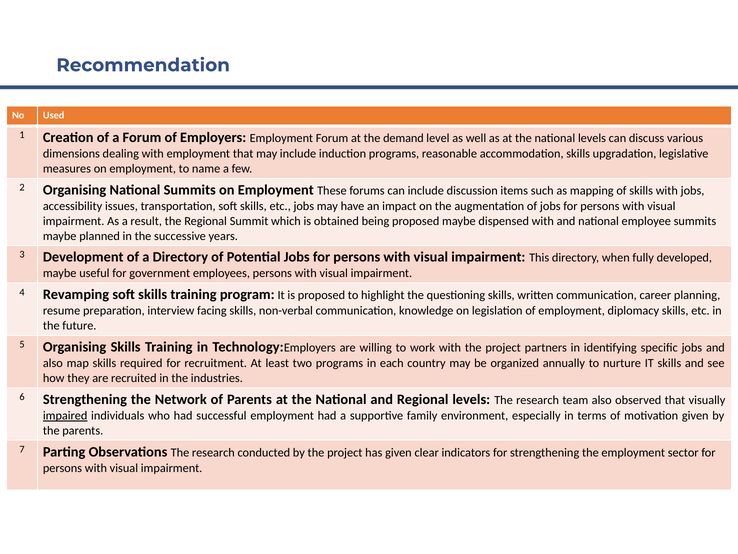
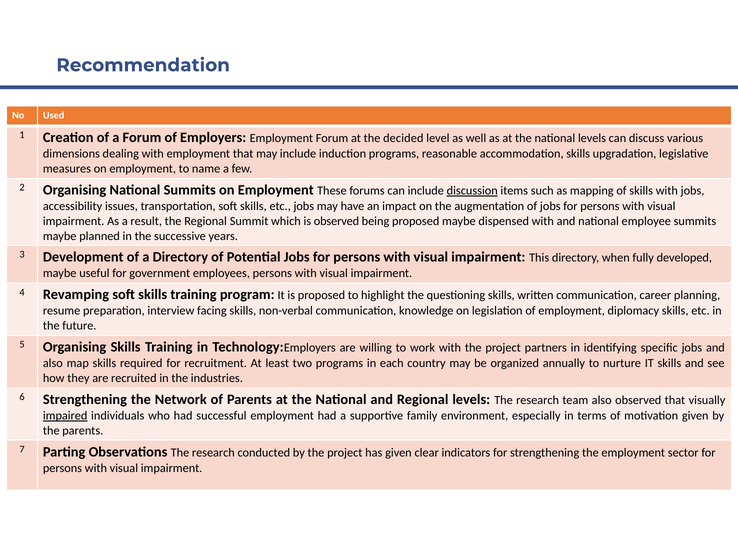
demand: demand -> decided
discussion underline: none -> present
is obtained: obtained -> observed
